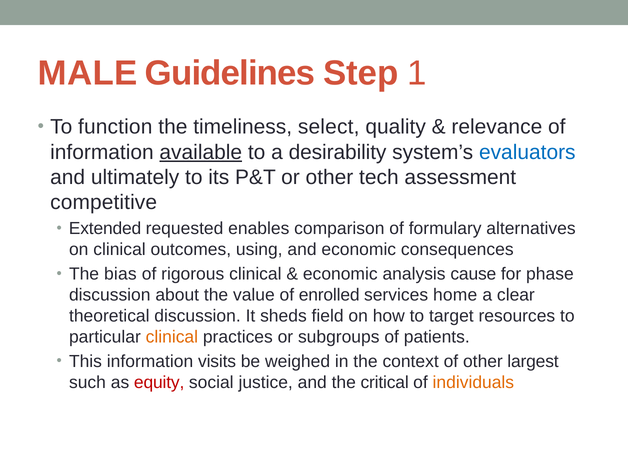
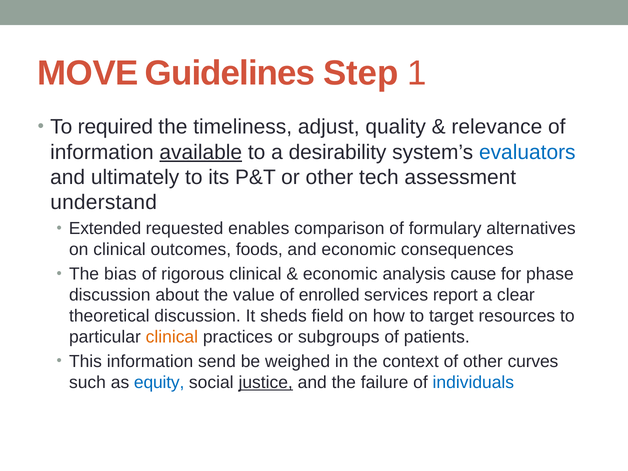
MALE: MALE -> MOVE
function: function -> required
select: select -> adjust
competitive: competitive -> understand
using: using -> foods
home: home -> report
visits: visits -> send
largest: largest -> curves
equity colour: red -> blue
justice underline: none -> present
critical: critical -> failure
individuals colour: orange -> blue
